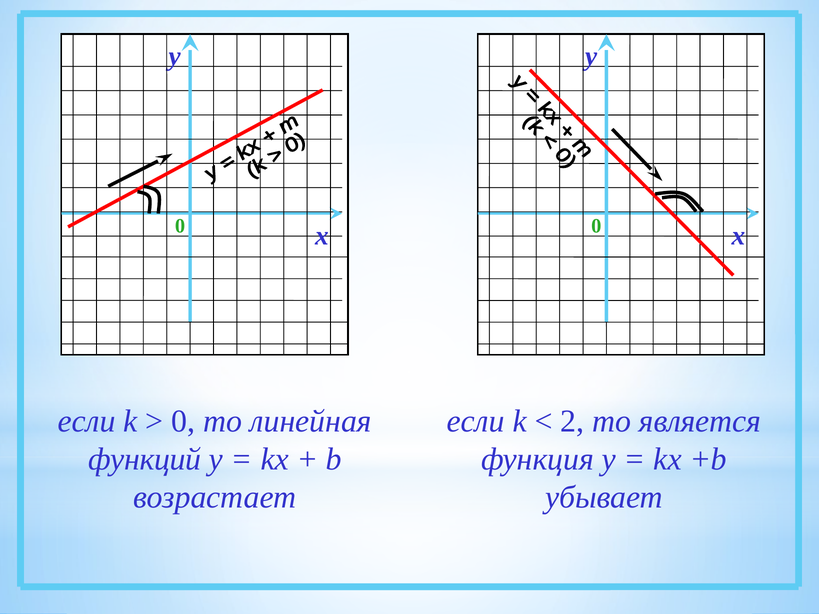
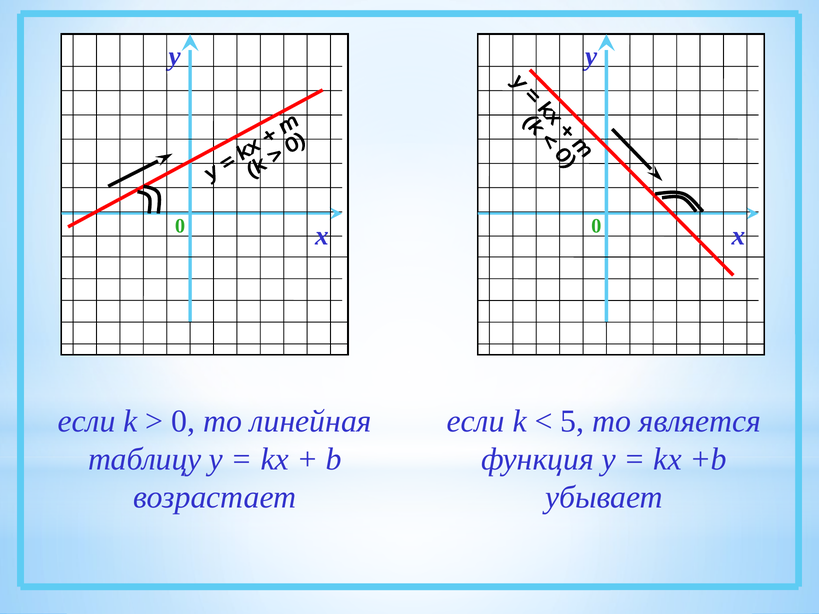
2: 2 -> 5
функций: функций -> таблицу
